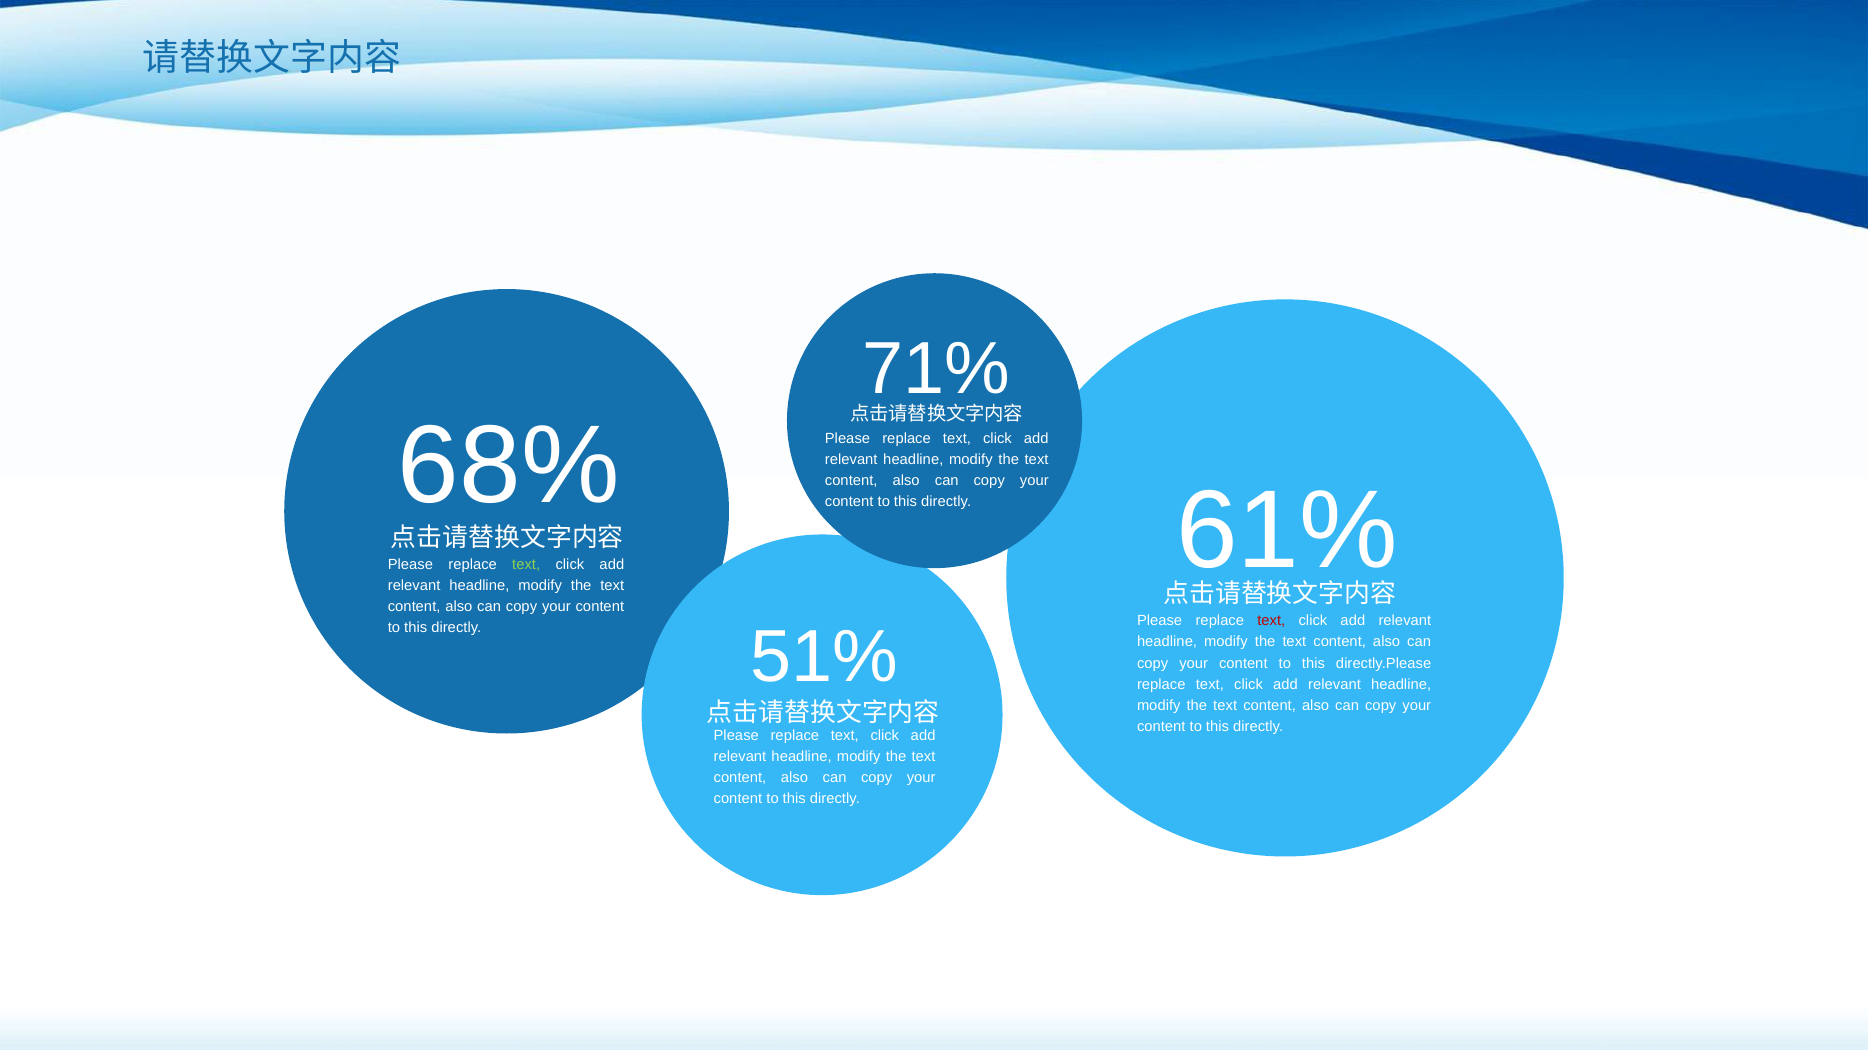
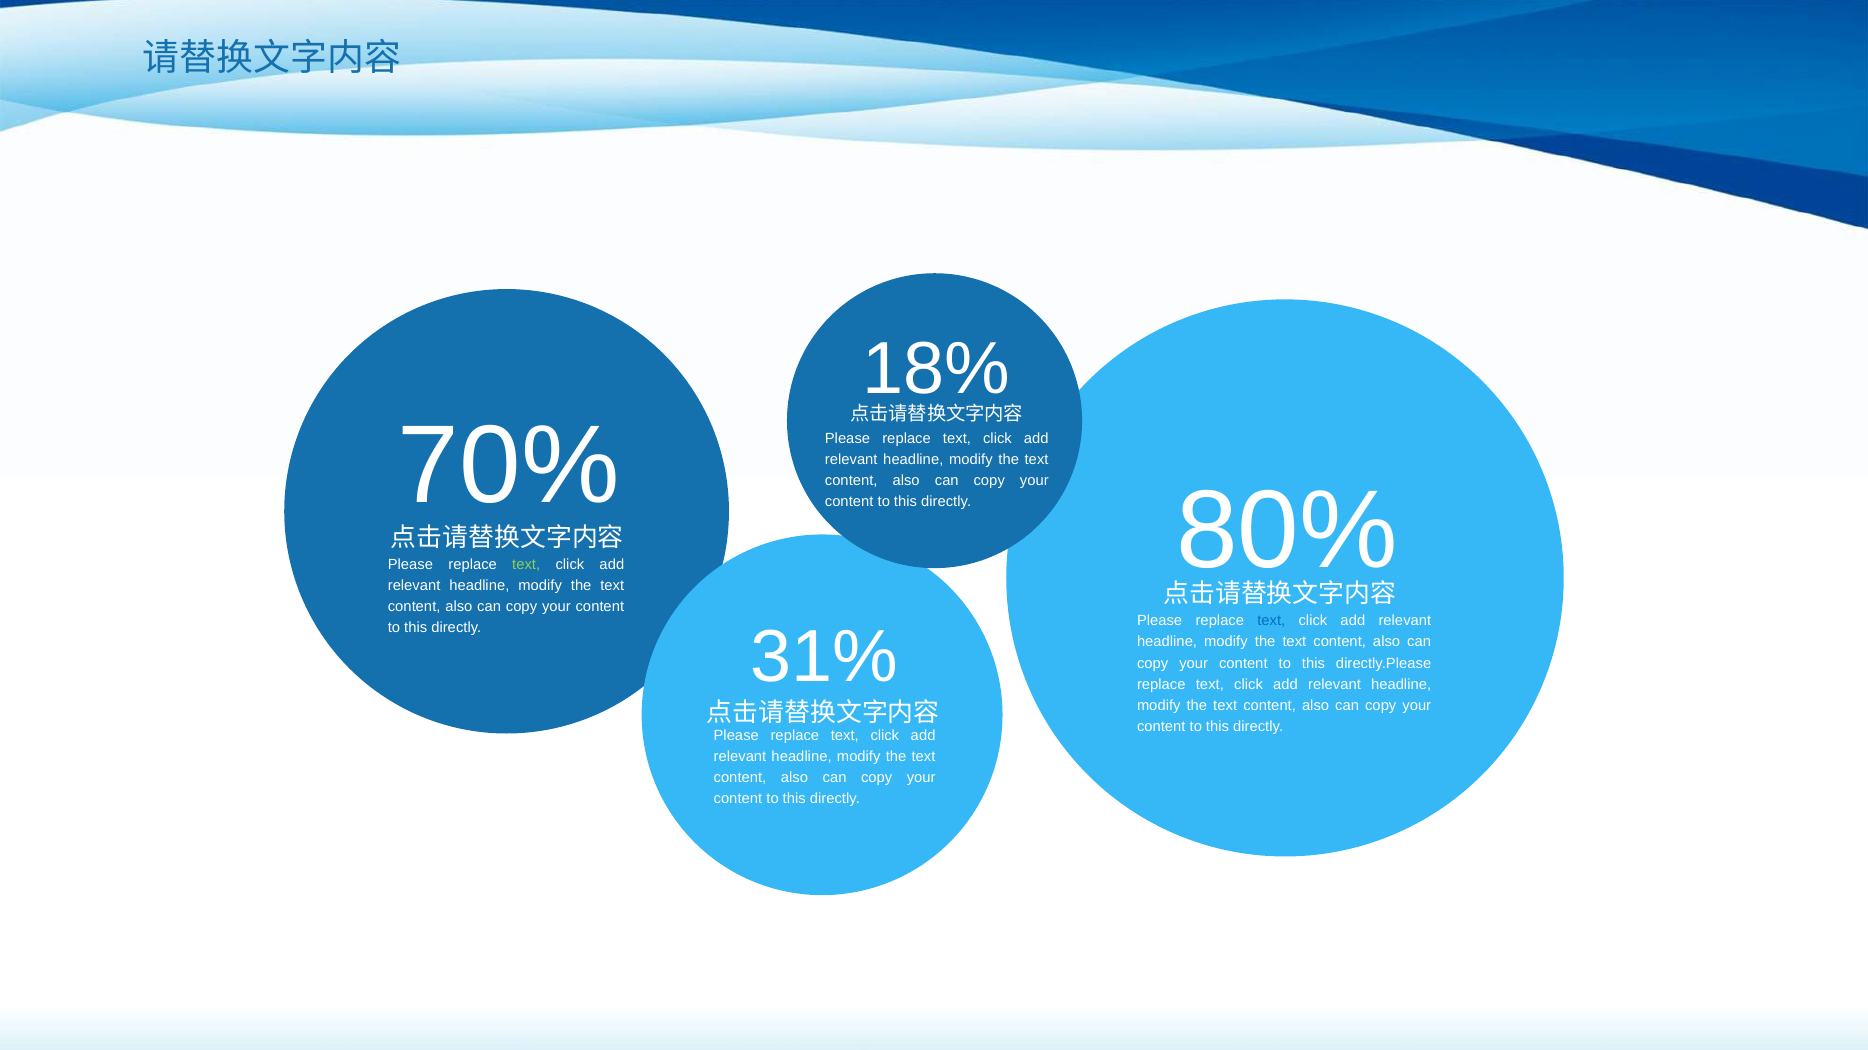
71%: 71% -> 18%
68%: 68% -> 70%
61%: 61% -> 80%
text at (1271, 621) colour: red -> blue
51%: 51% -> 31%
